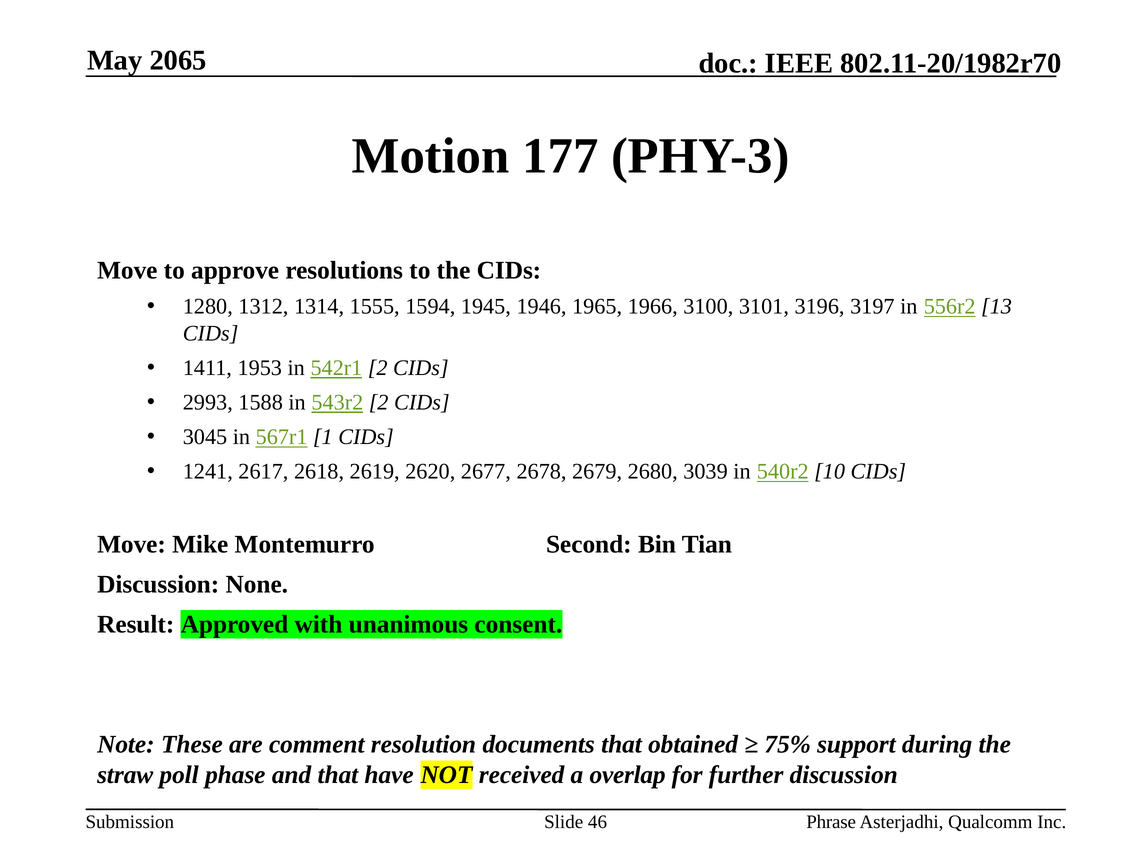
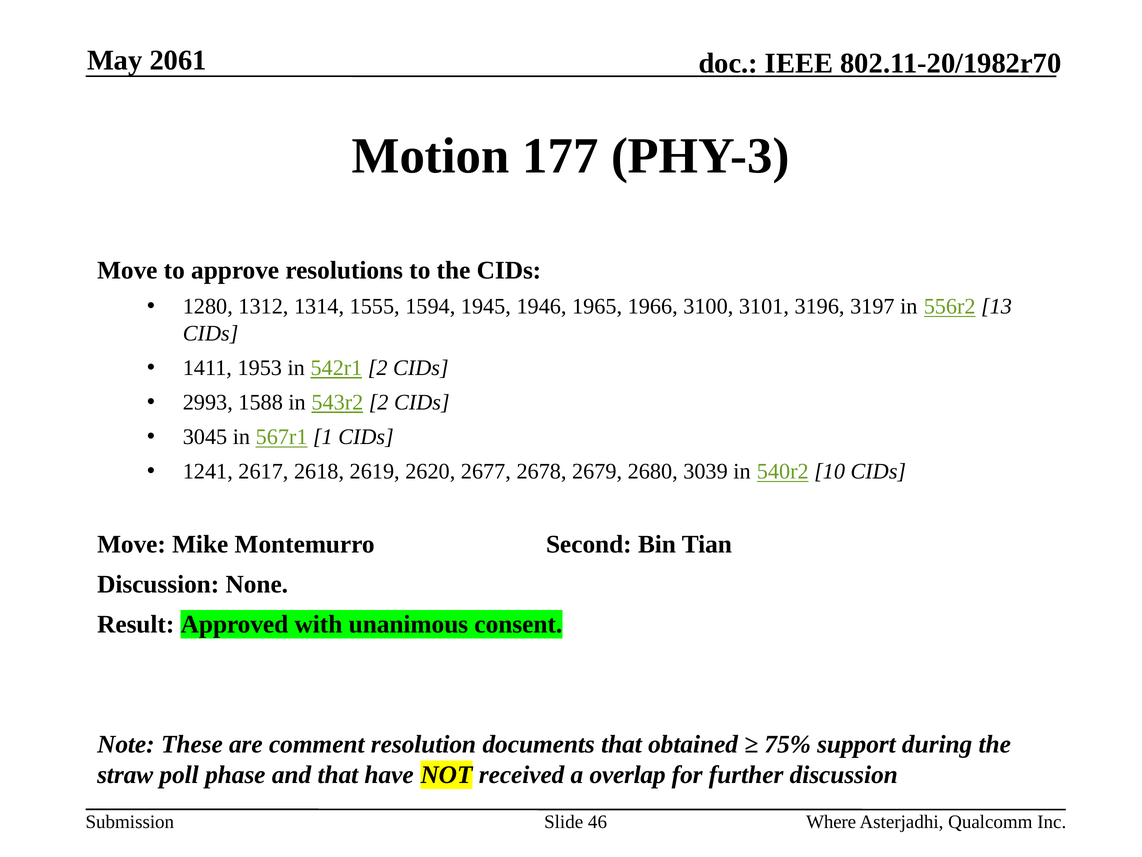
2065: 2065 -> 2061
Phrase: Phrase -> Where
